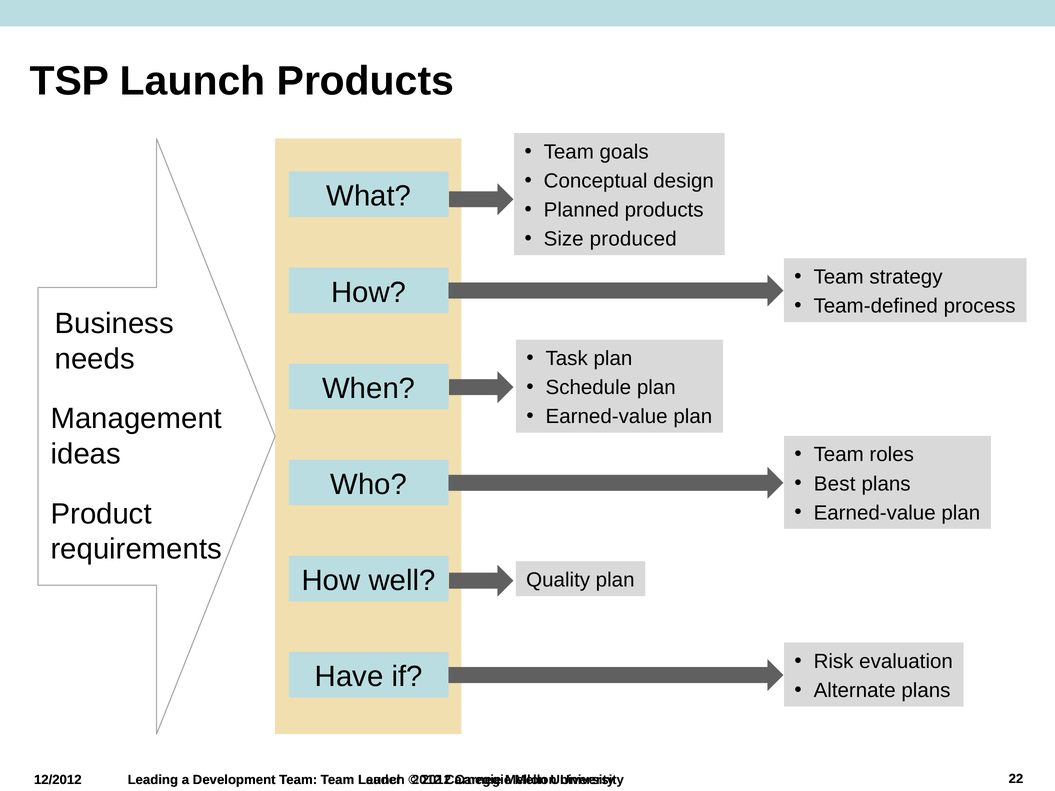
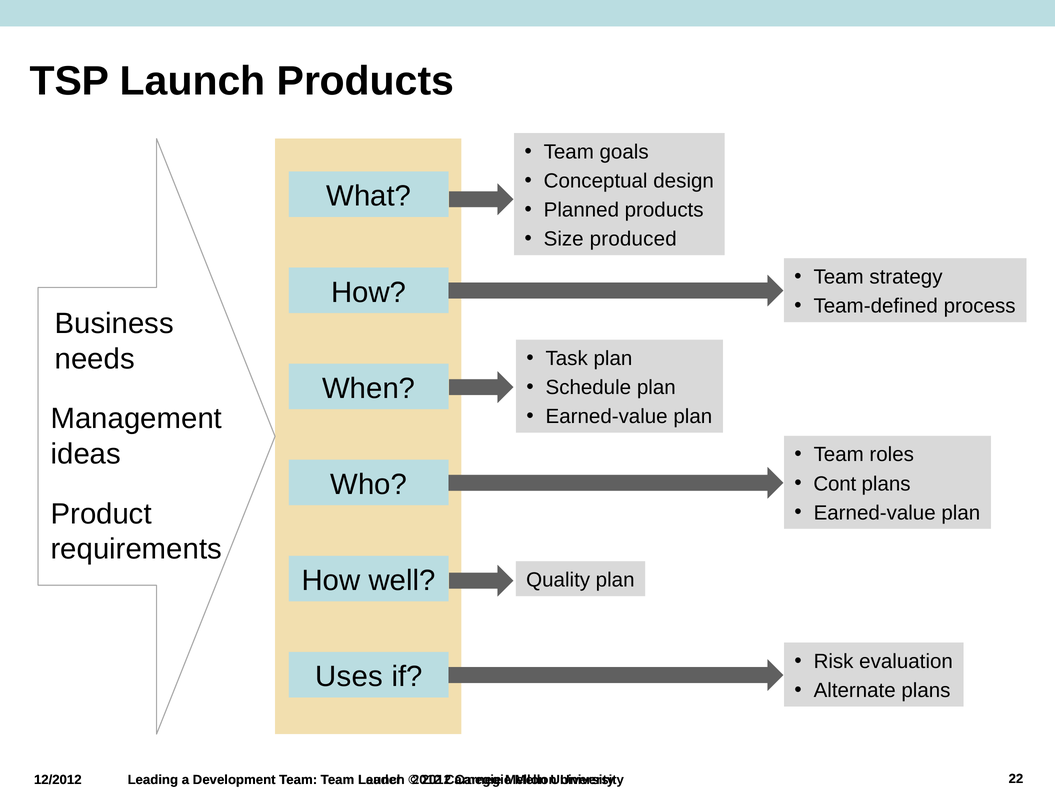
Best: Best -> Cont
Have: Have -> Uses
